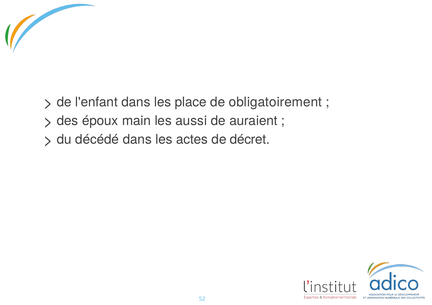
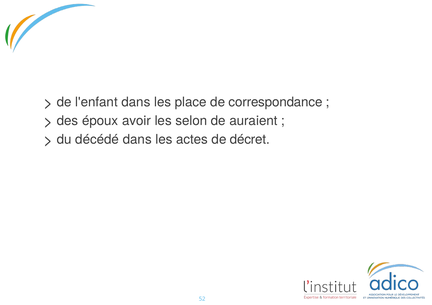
obligatoirement: obligatoirement -> correspondance
main: main -> avoir
aussi: aussi -> selon
